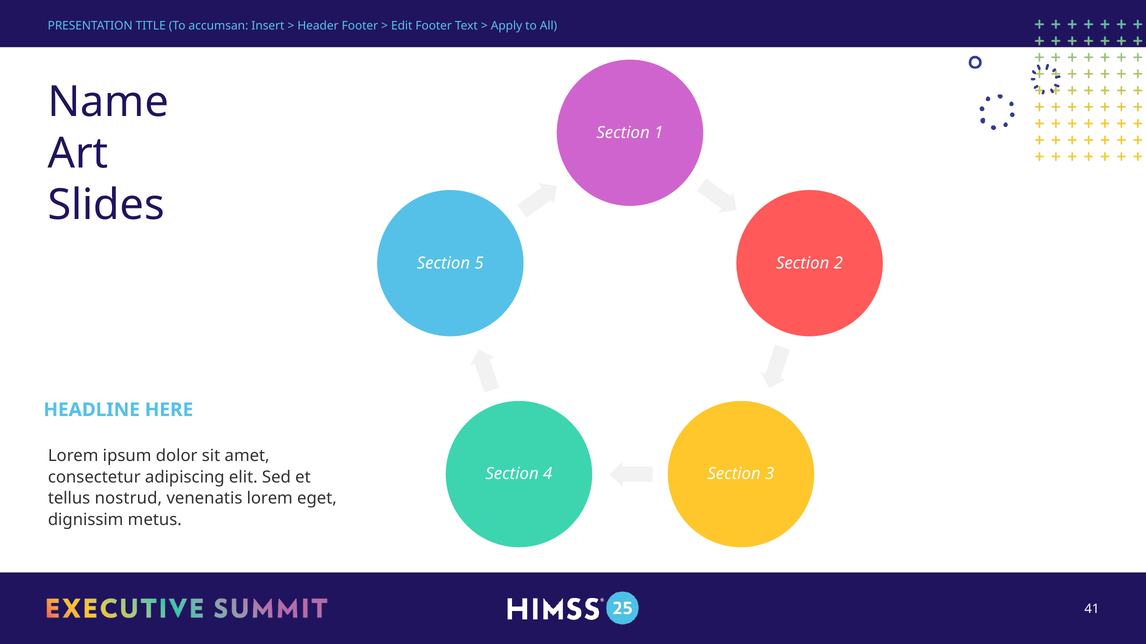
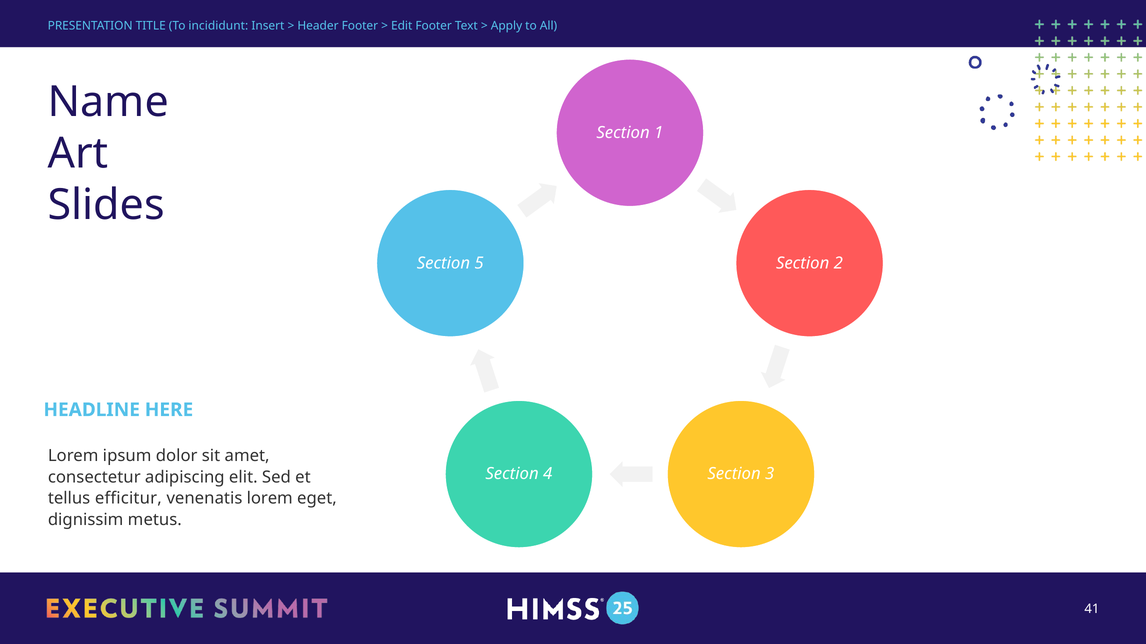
accumsan: accumsan -> incididunt
nostrud: nostrud -> efficitur
